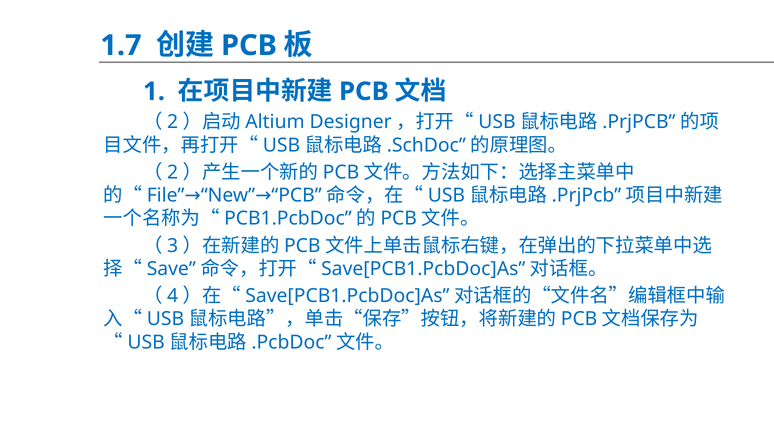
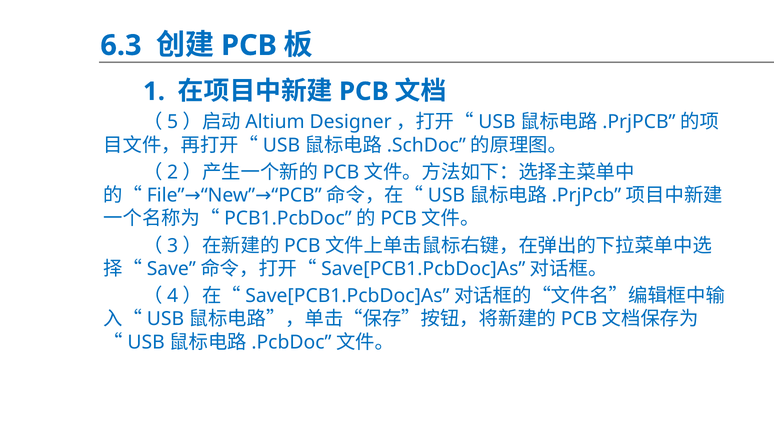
1.7: 1.7 -> 6.3
2 at (173, 122): 2 -> 5
